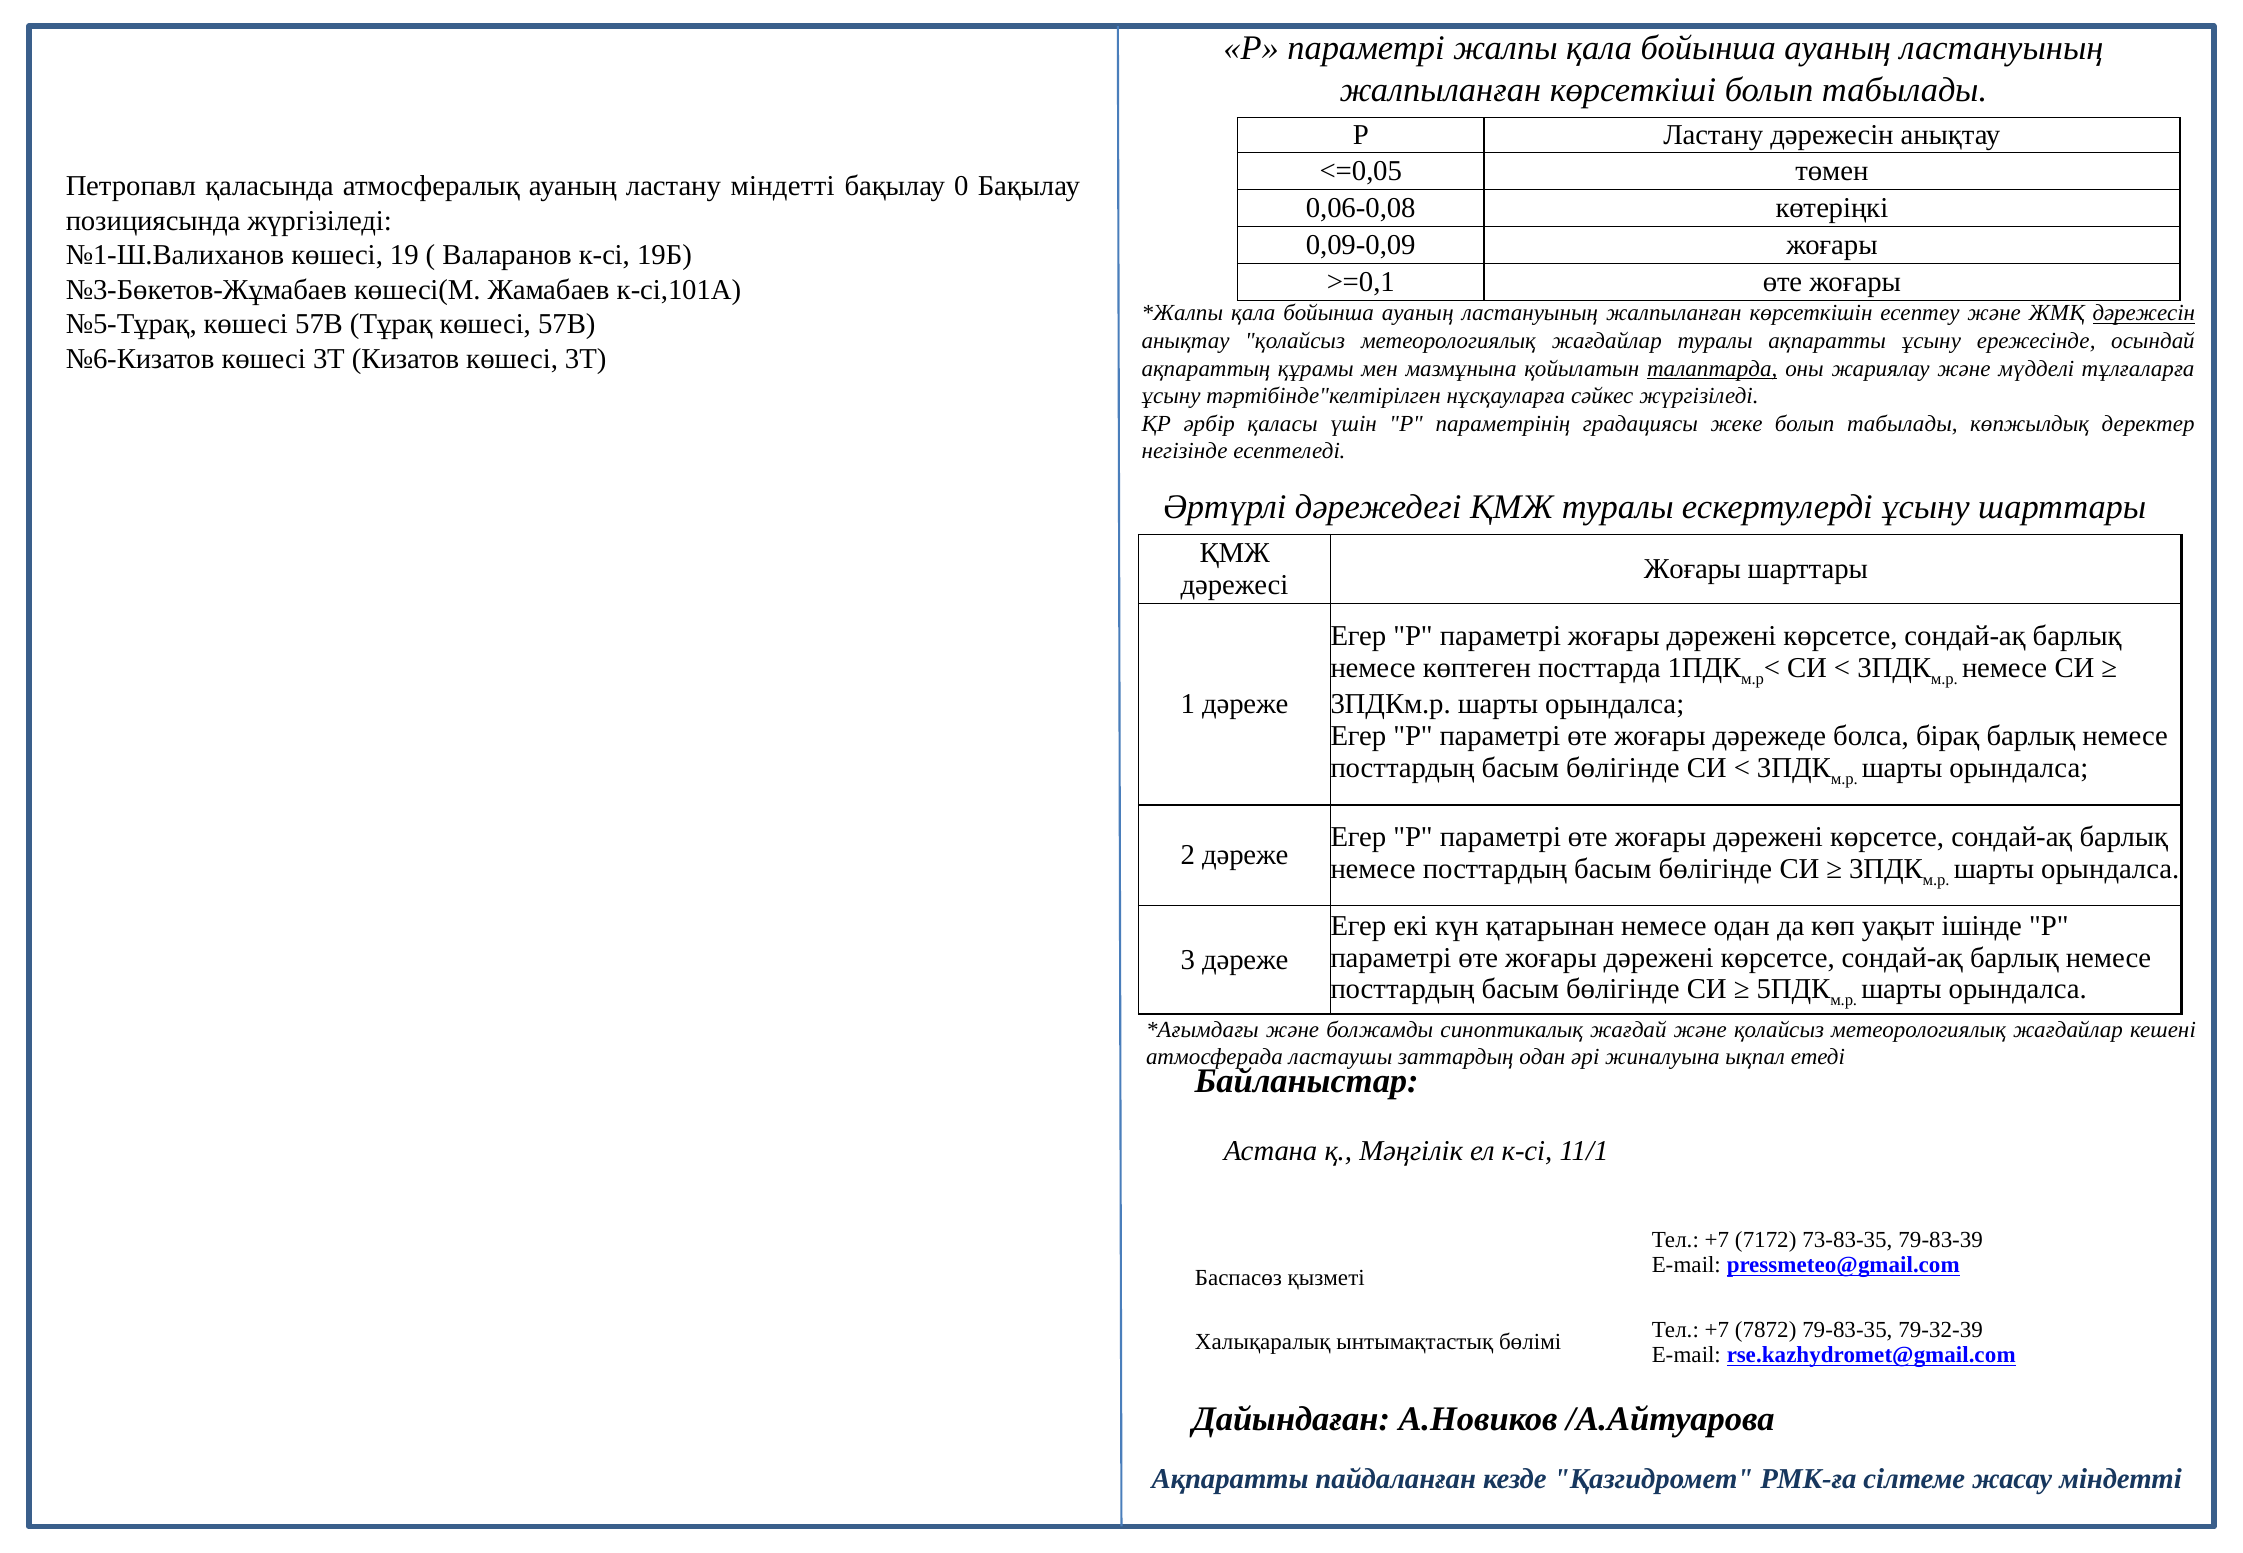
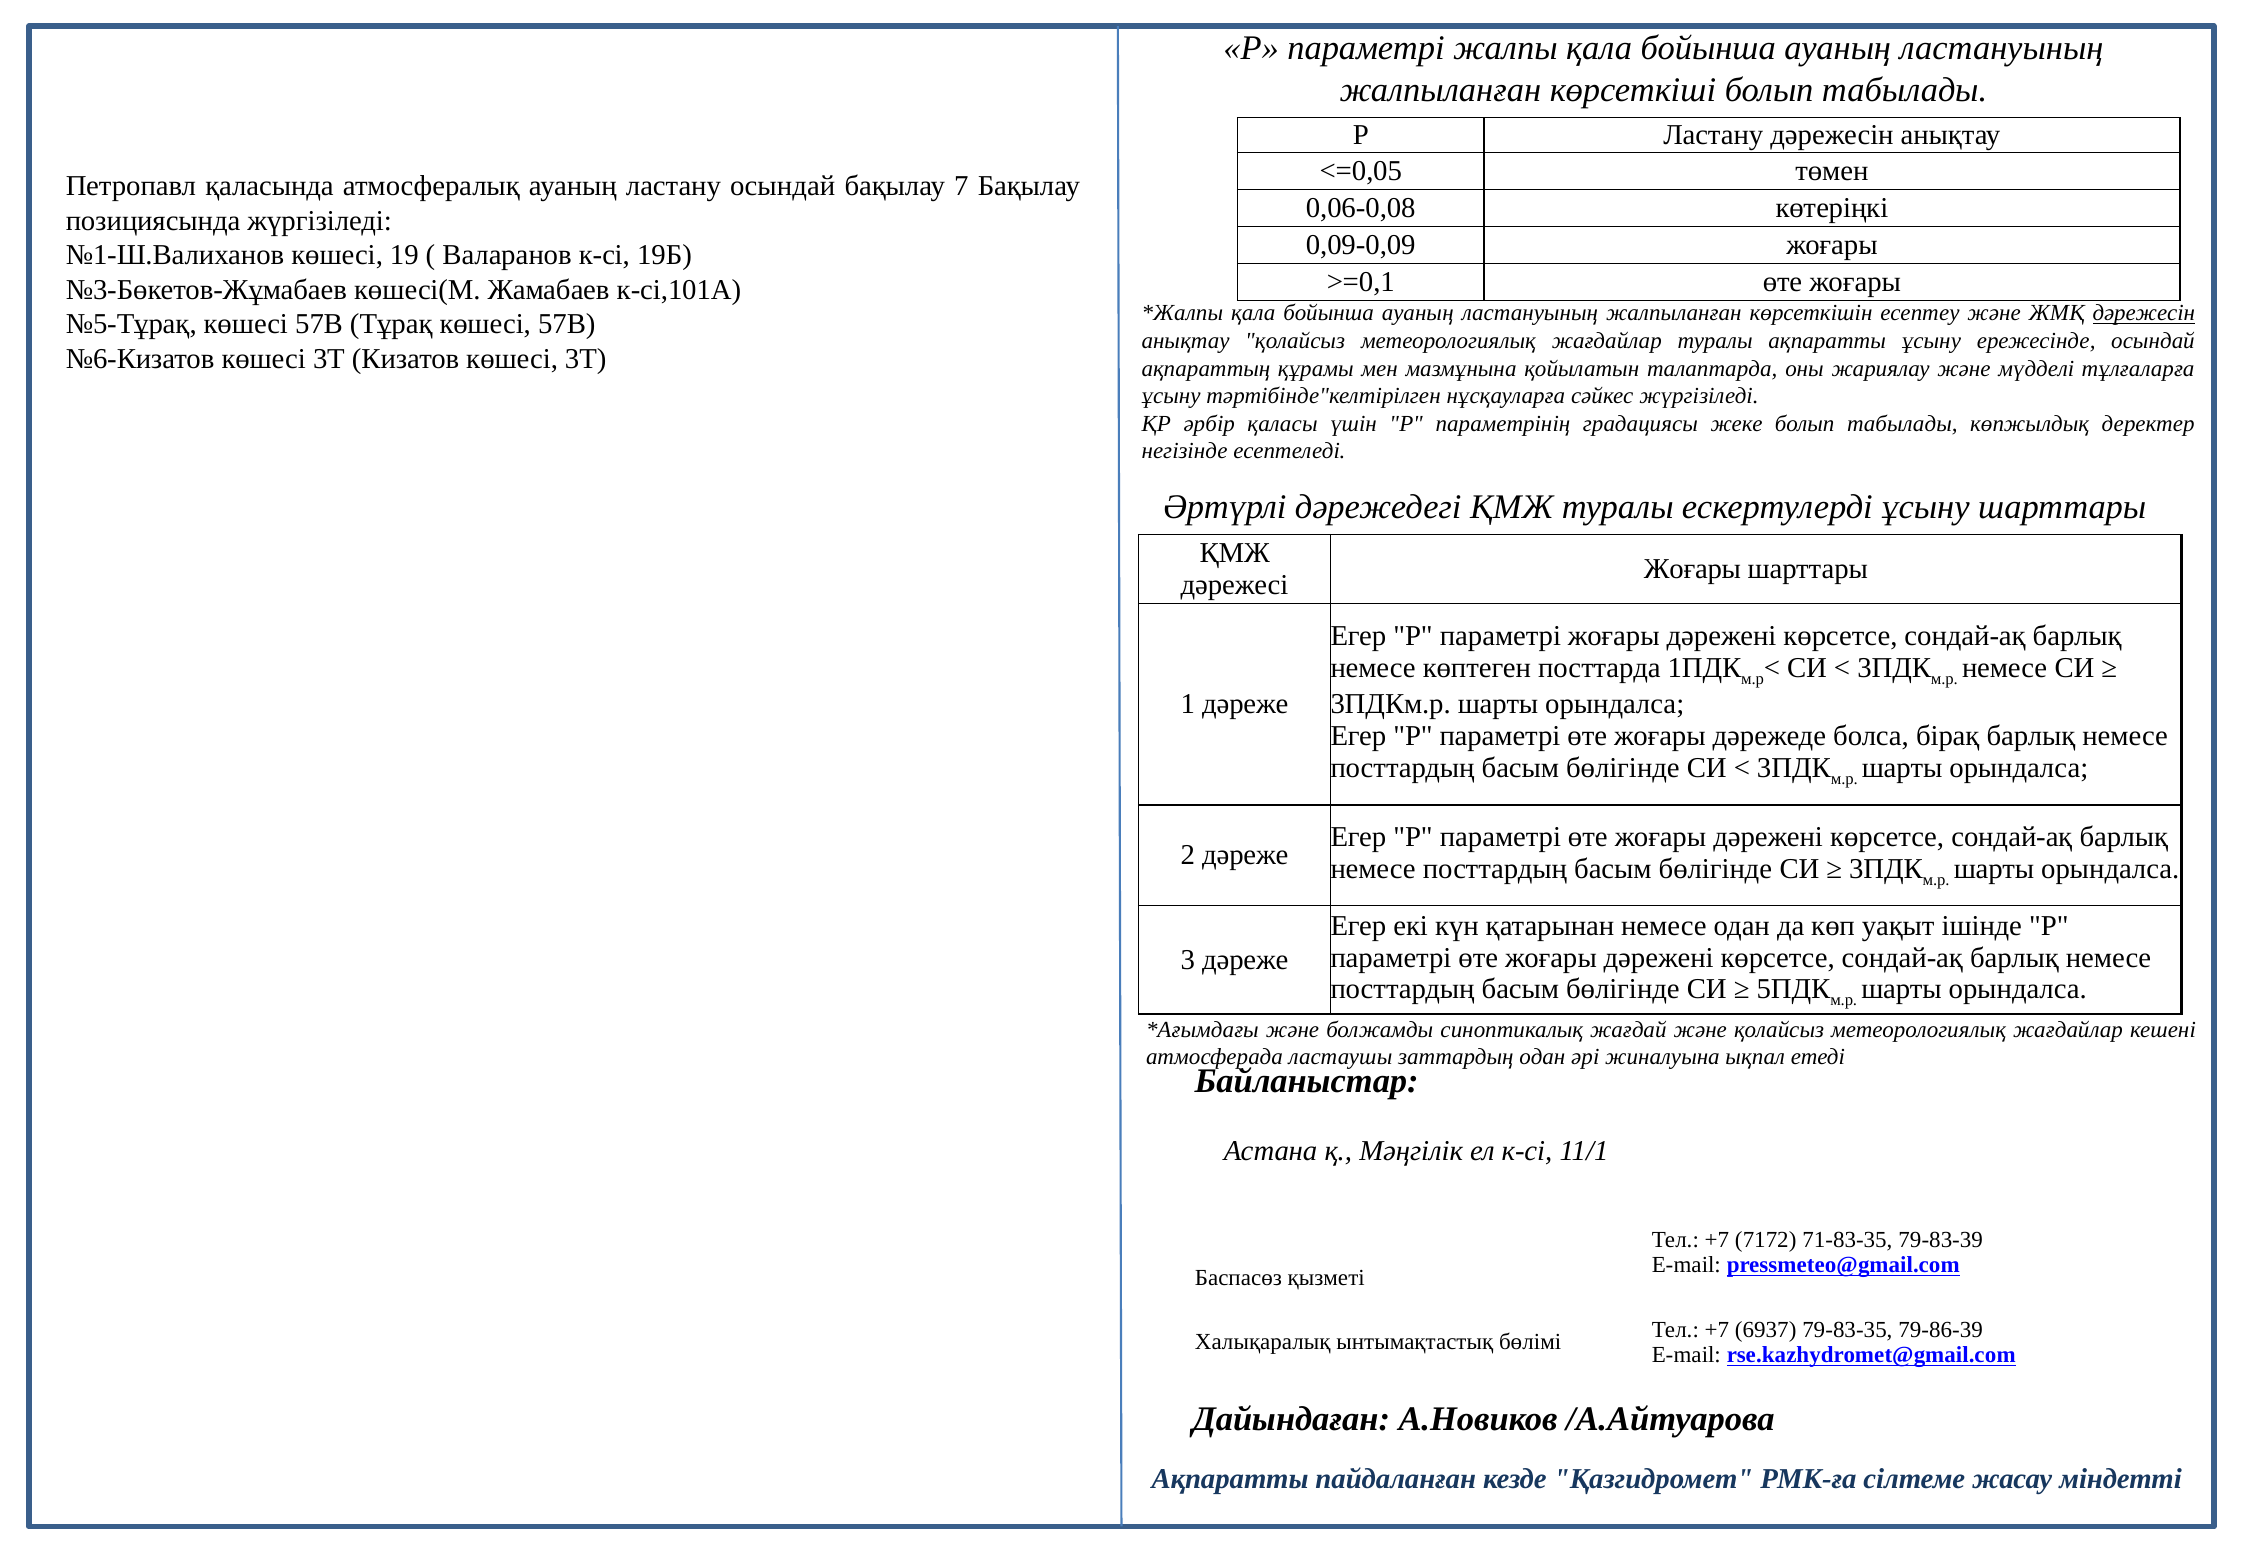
ластану міндетті: міндетті -> осындай
0: 0 -> 7
талаптарда underline: present -> none
73-83-35: 73-83-35 -> 71-83-35
7872: 7872 -> 6937
79-32-39: 79-32-39 -> 79-86-39
